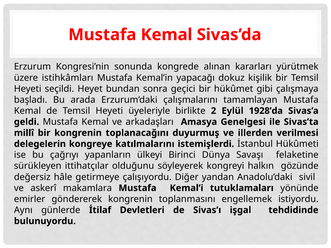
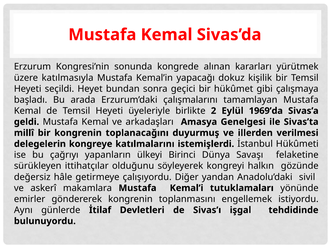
istihkâmları: istihkâmları -> katılmasıyla
1928’da: 1928’da -> 1969’da
